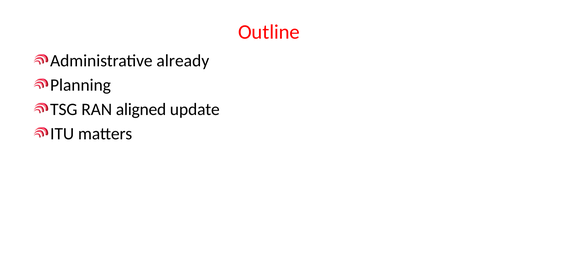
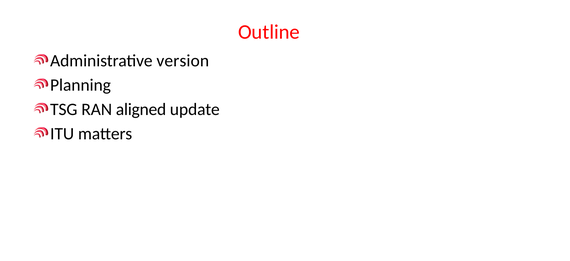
already: already -> version
